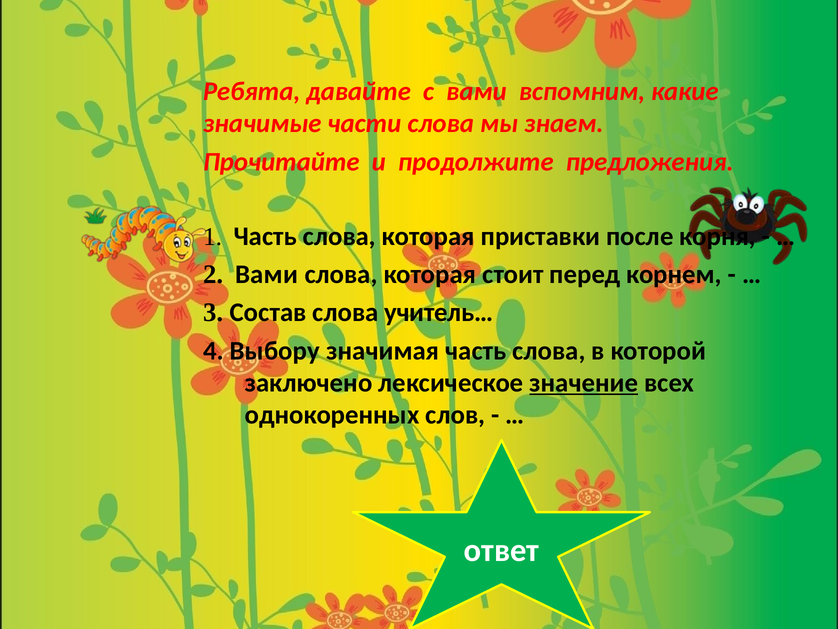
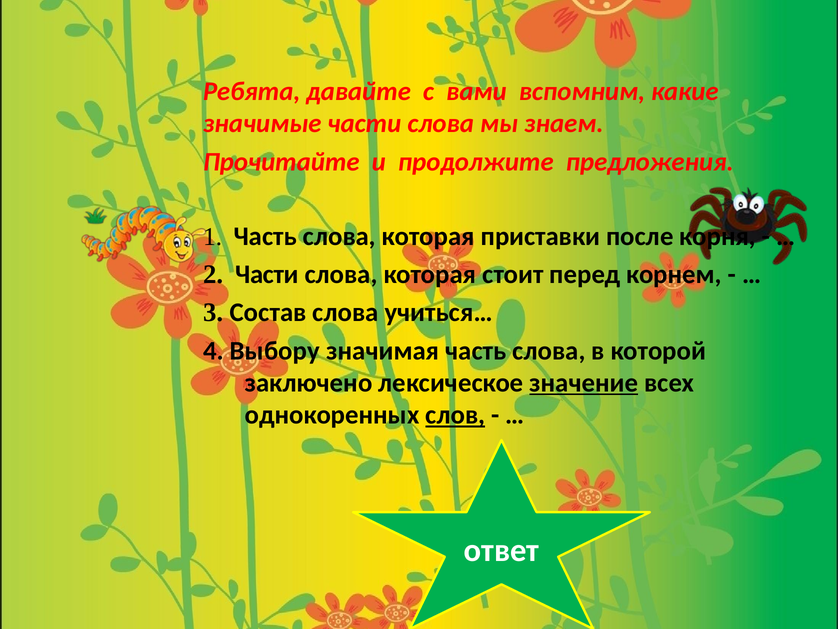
2 Вами: Вами -> Части
учитель…: учитель… -> учиться…
слов underline: none -> present
